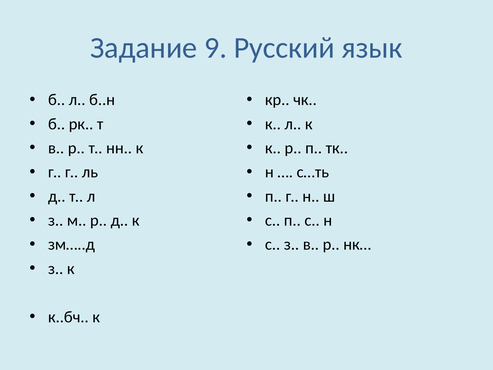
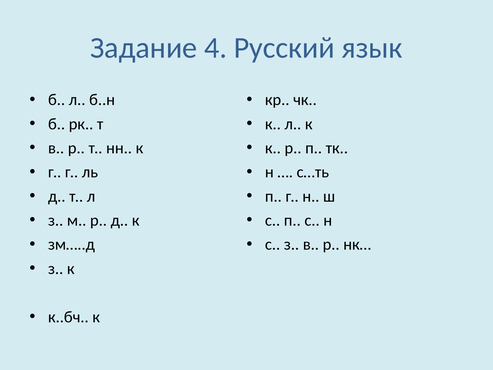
9: 9 -> 4
